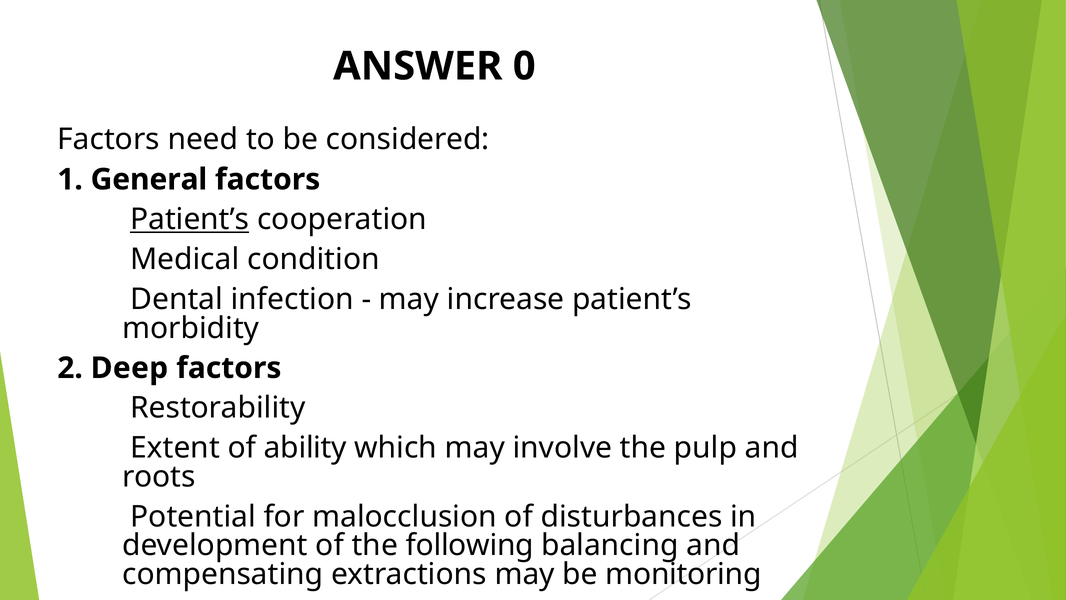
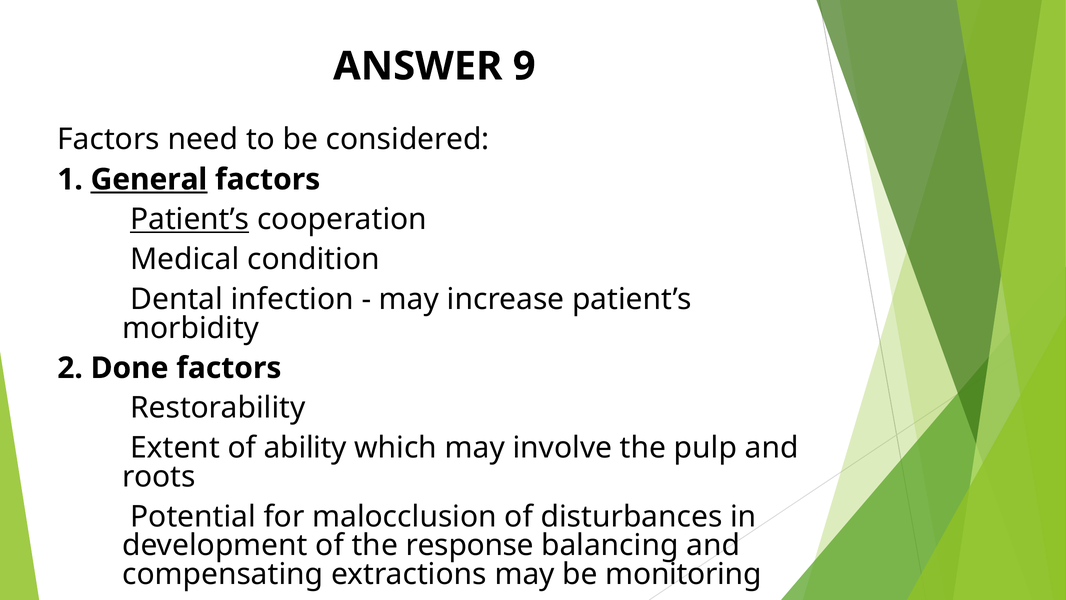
0: 0 -> 9
General underline: none -> present
Deep: Deep -> Done
following: following -> response
